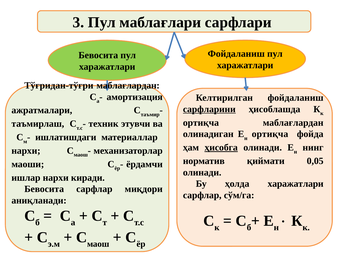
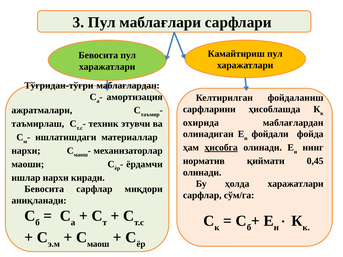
Фойдаланиш at (236, 54): Фойдаланиш -> Камайтириш
сарфларини underline: present -> none
ортиқча at (201, 123): ортиқча -> охирида
ортиқча at (270, 134): ортиқча -> фойдали
0,05: 0,05 -> 0,45
